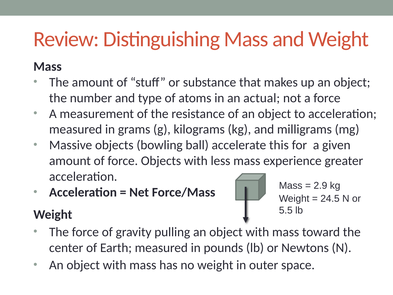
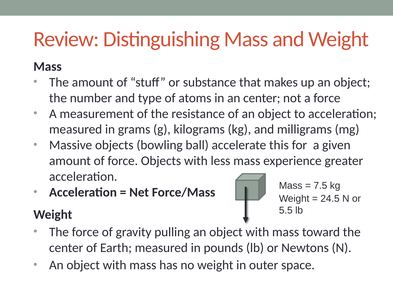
an actual: actual -> center
2.9: 2.9 -> 7.5
